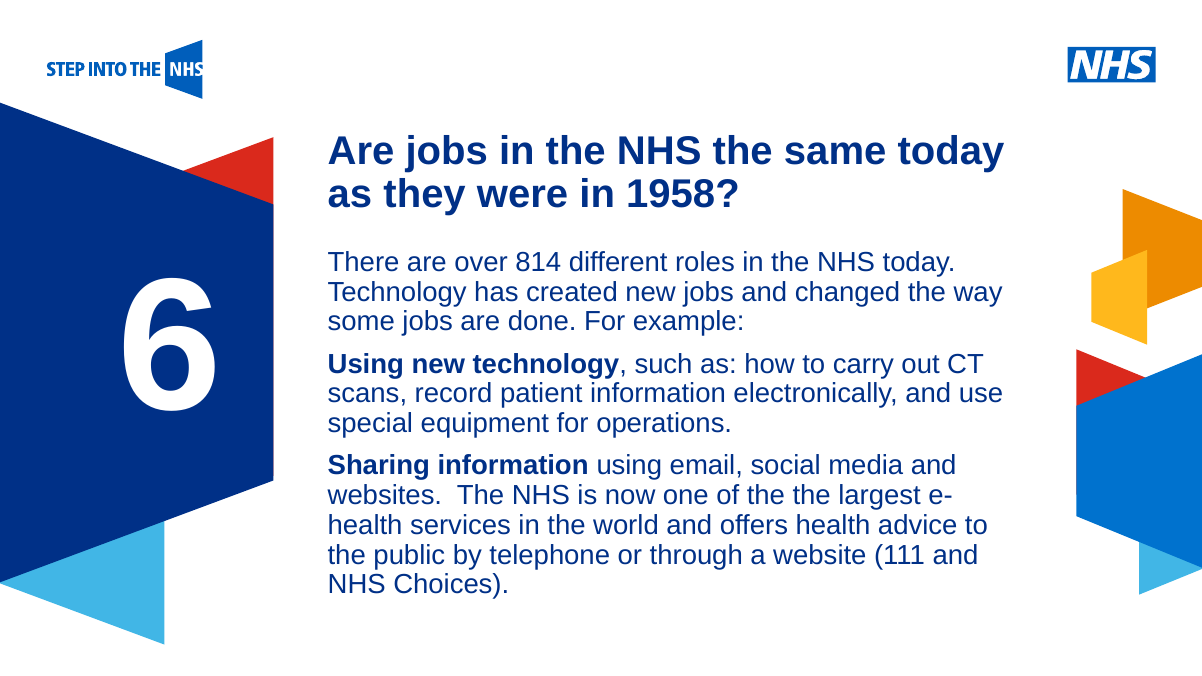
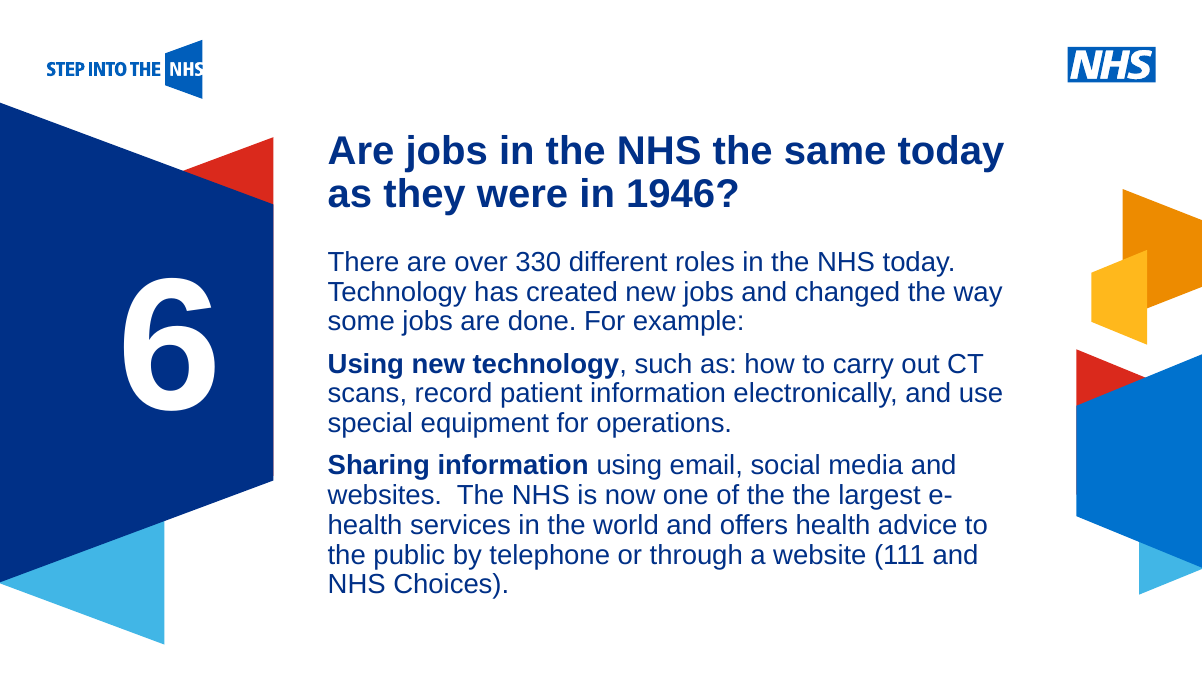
1958: 1958 -> 1946
814: 814 -> 330
